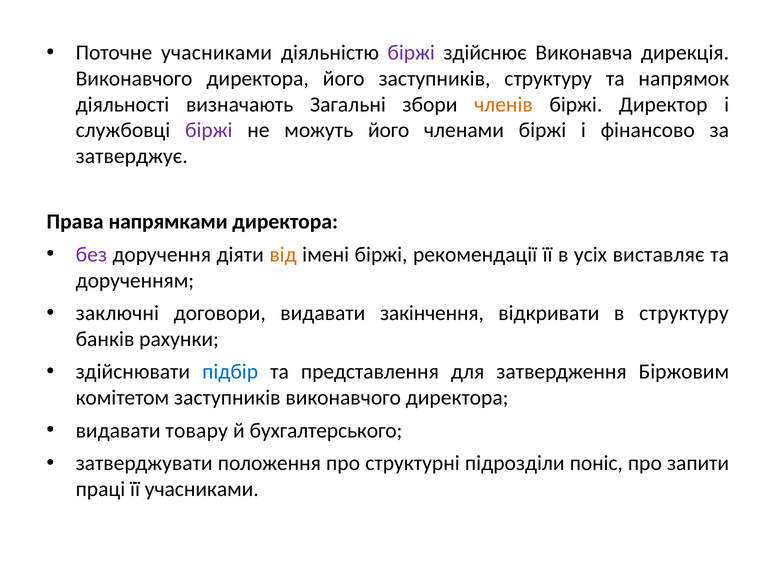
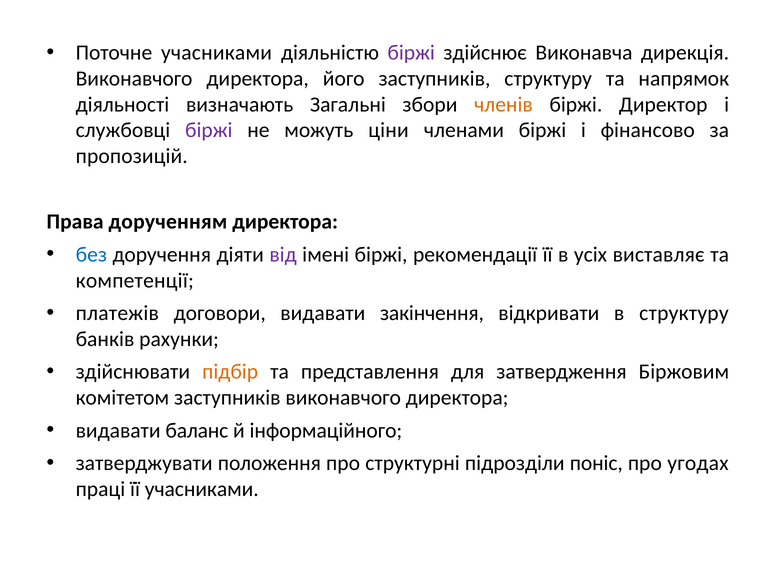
можуть його: його -> ціни
затверджує: затверджує -> пропозицій
напрямками: напрямками -> дорученням
без colour: purple -> blue
від colour: orange -> purple
дорученням: дорученням -> компетенції
заключні: заключні -> платежів
підбір colour: blue -> orange
товару: товару -> баланс
бухгалтерського: бухгалтерського -> інформаційного
запити: запити -> угодах
